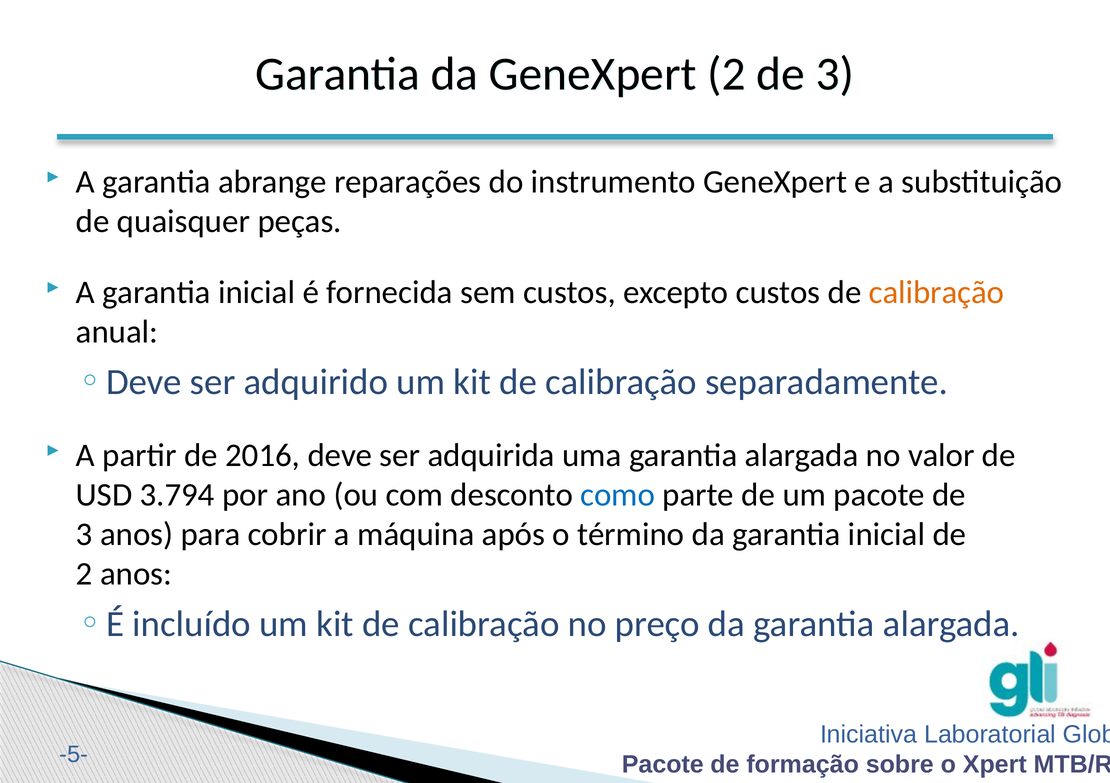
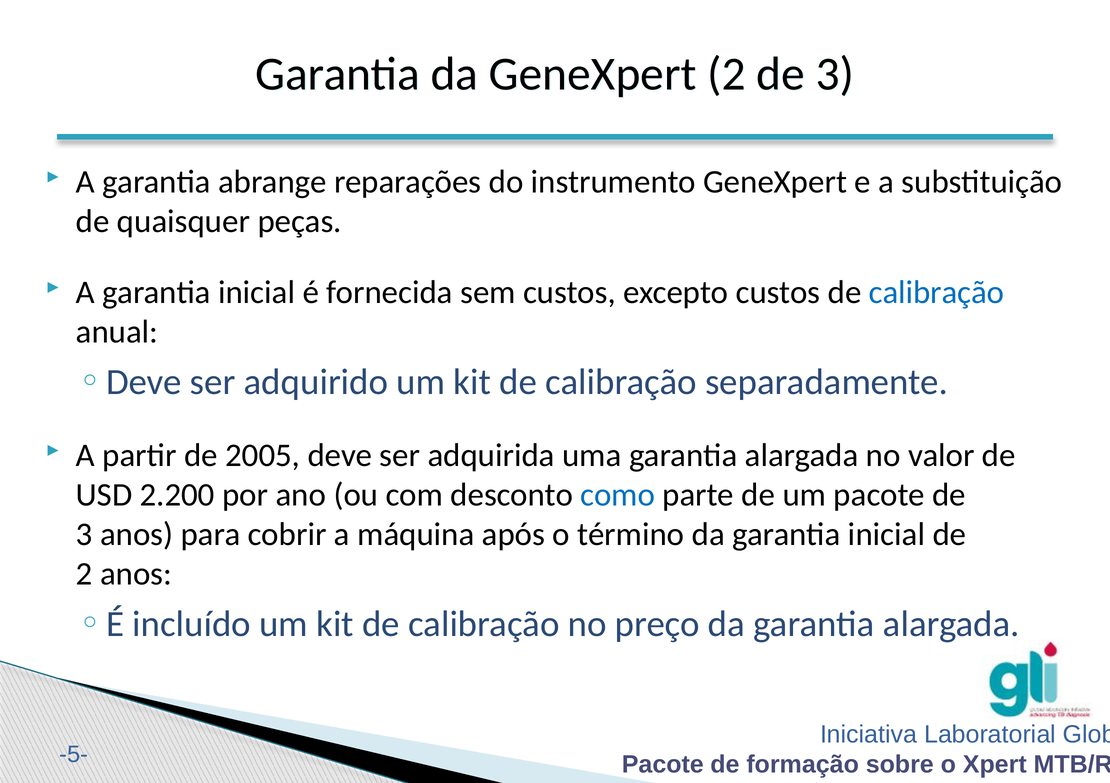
calibração at (937, 293) colour: orange -> blue
2016: 2016 -> 2005
3.794: 3.794 -> 2.200
